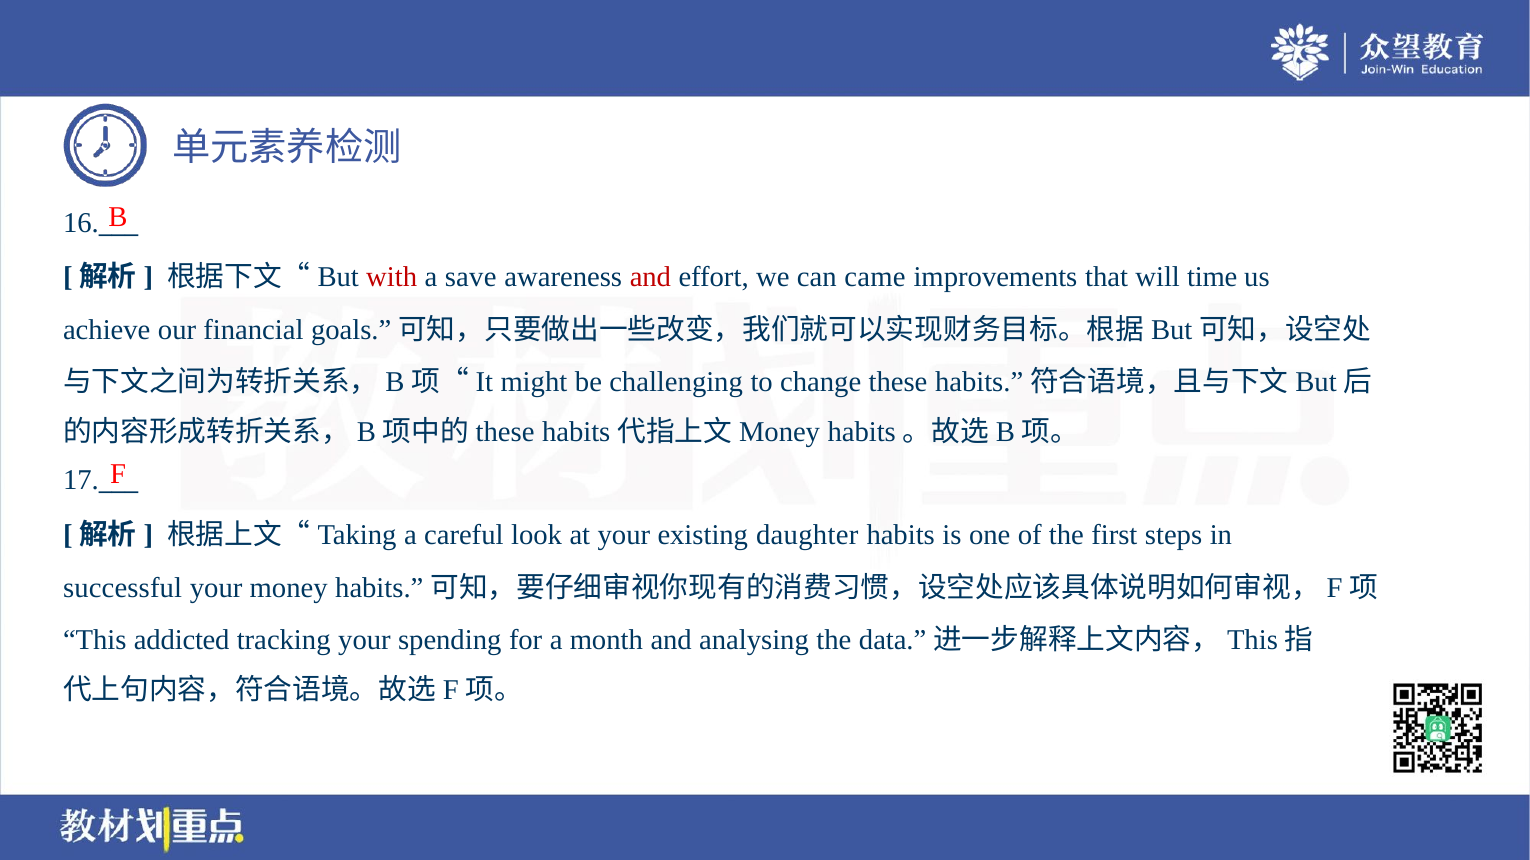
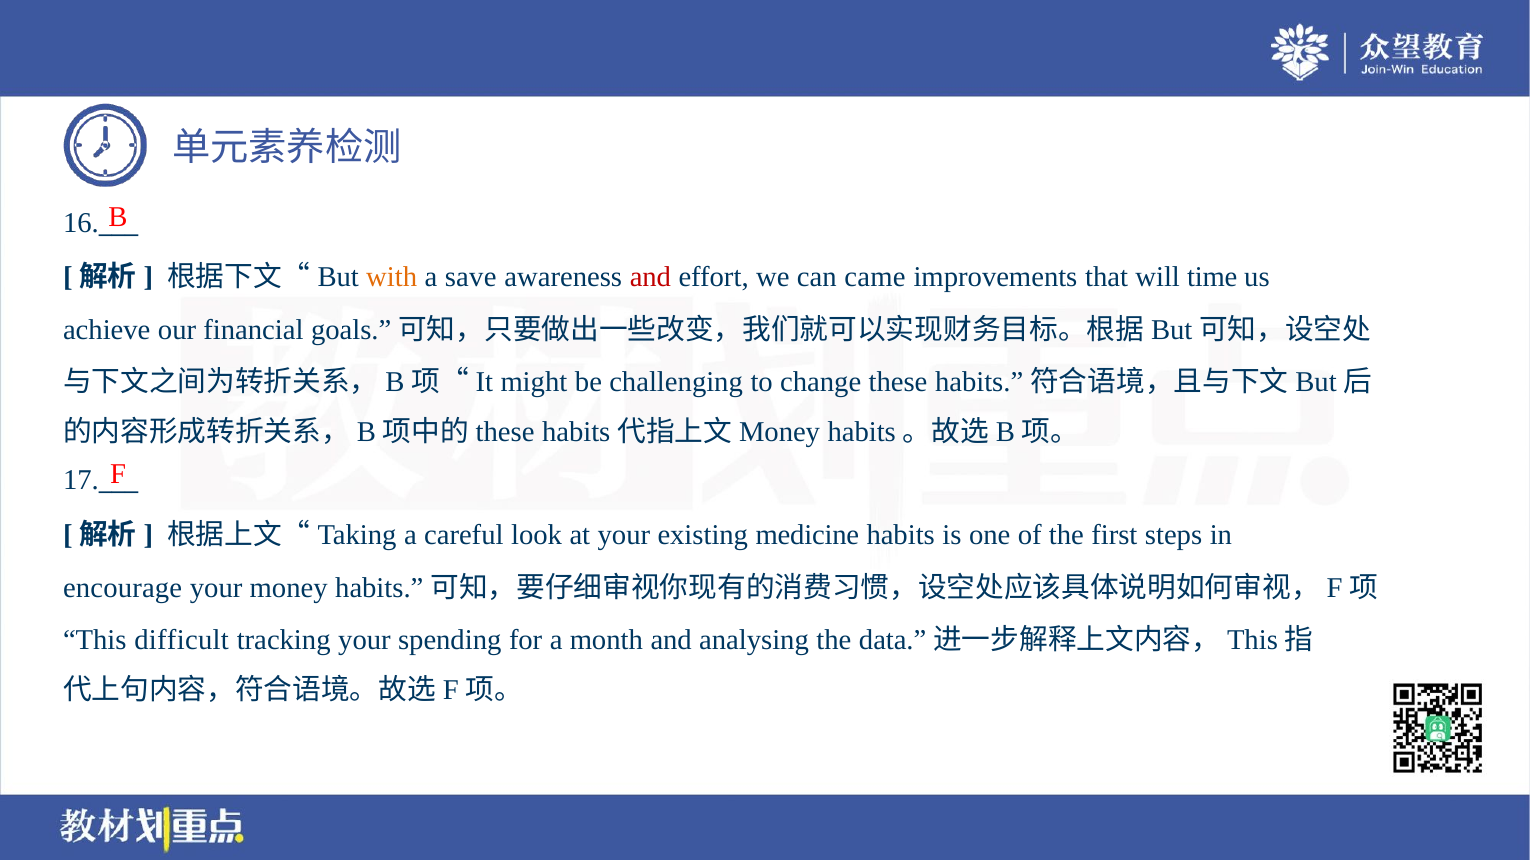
with colour: red -> orange
daughter: daughter -> medicine
successful: successful -> encourage
addicted: addicted -> difficult
